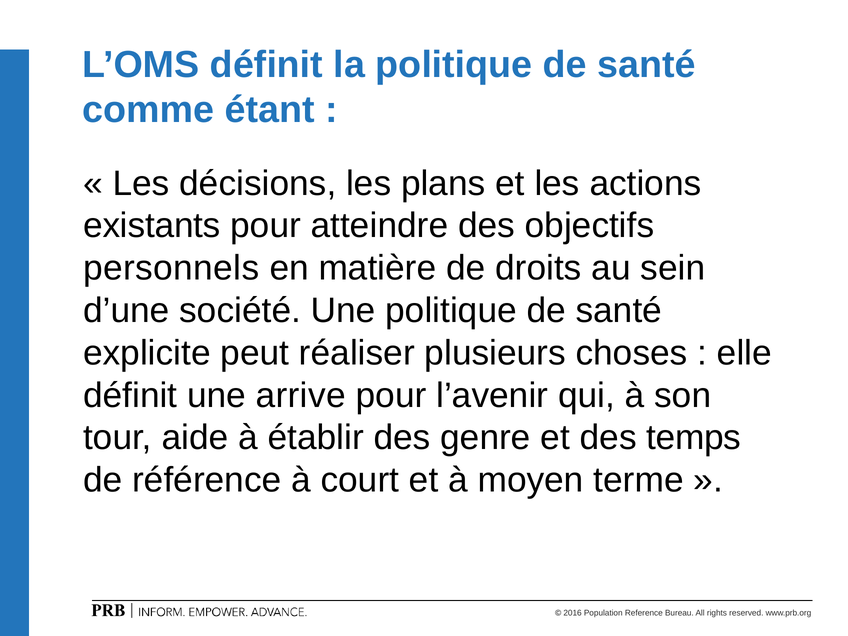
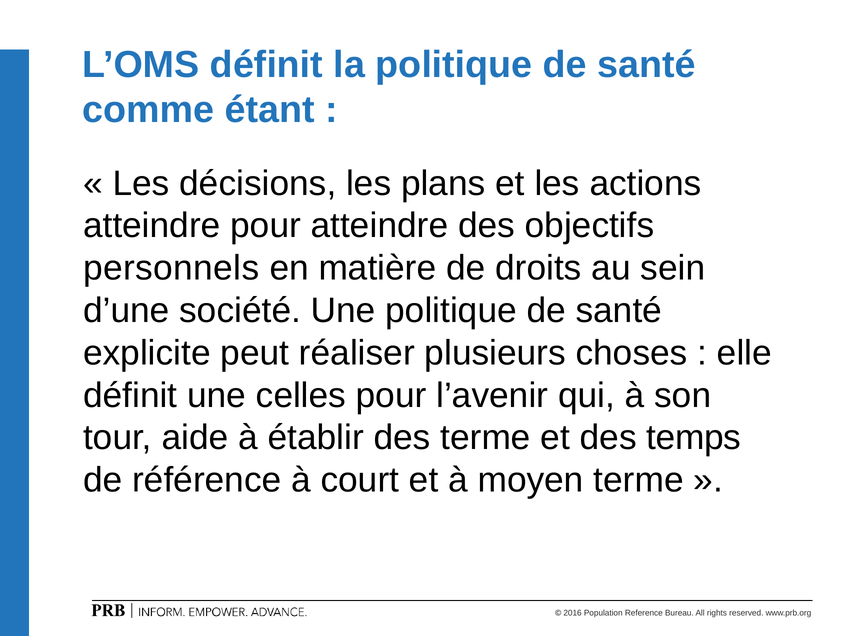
existants at (152, 226): existants -> atteindre
arrive: arrive -> celles
des genre: genre -> terme
